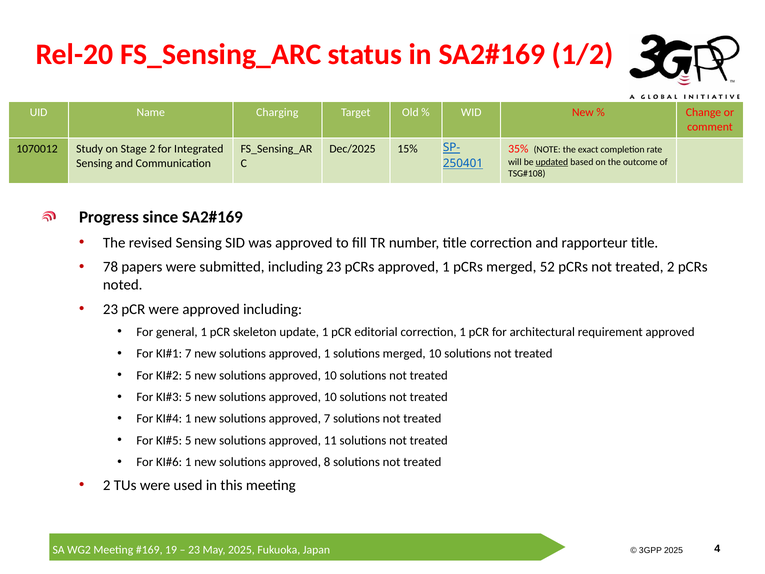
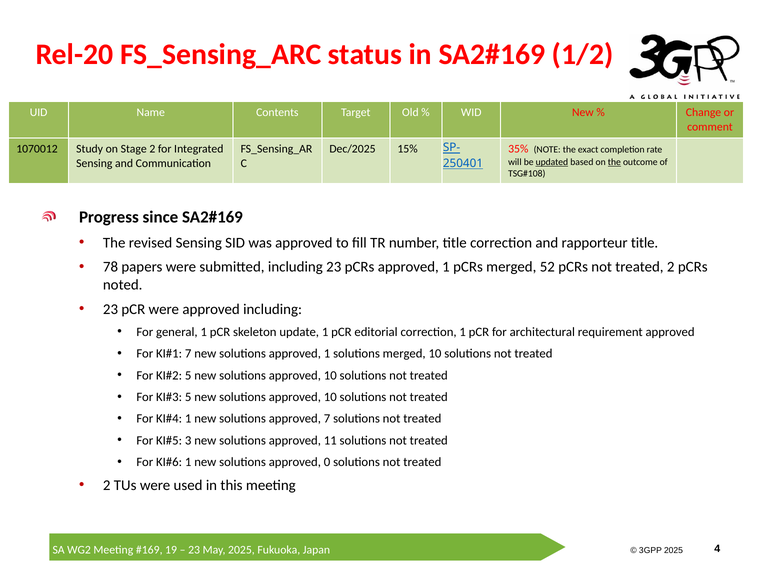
Charging: Charging -> Contents
the at (614, 162) underline: none -> present
5 at (188, 440): 5 -> 3
8: 8 -> 0
